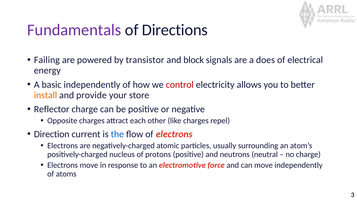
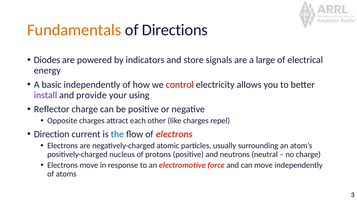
Fundamentals colour: purple -> orange
Failing: Failing -> Diodes
transistor: transistor -> indicators
block: block -> store
does: does -> large
install colour: orange -> purple
store: store -> using
